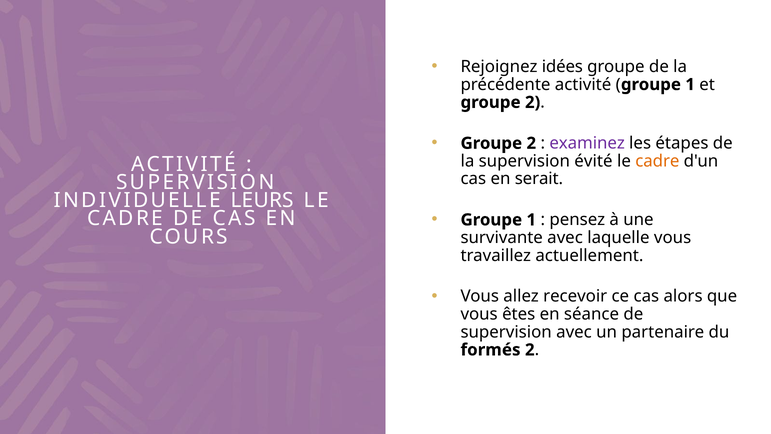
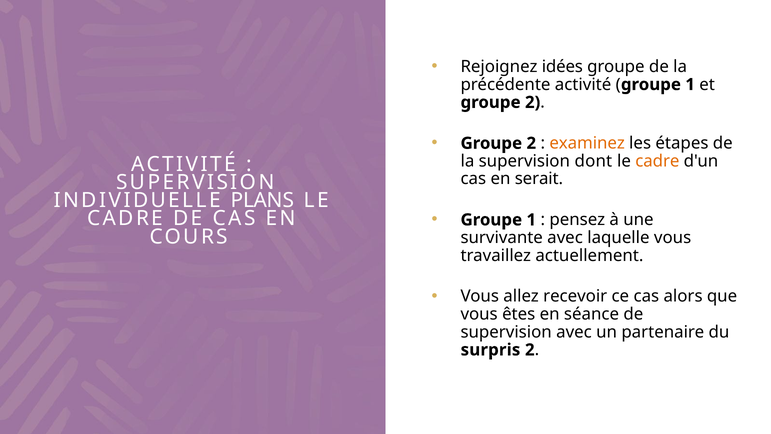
examinez colour: purple -> orange
évité: évité -> dont
LEURS: LEURS -> PLANS
formés: formés -> surpris
